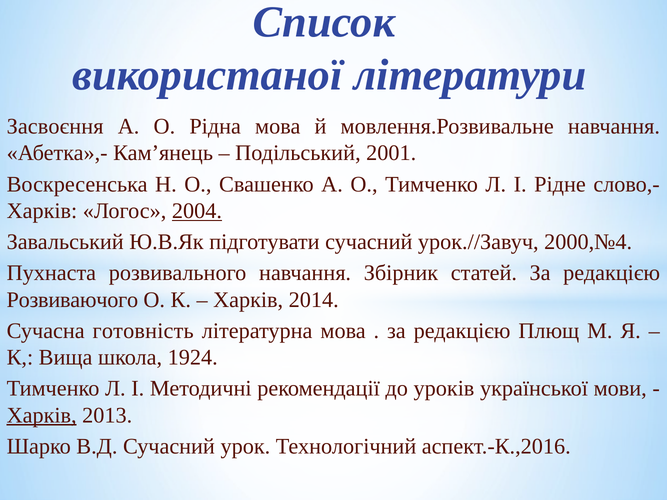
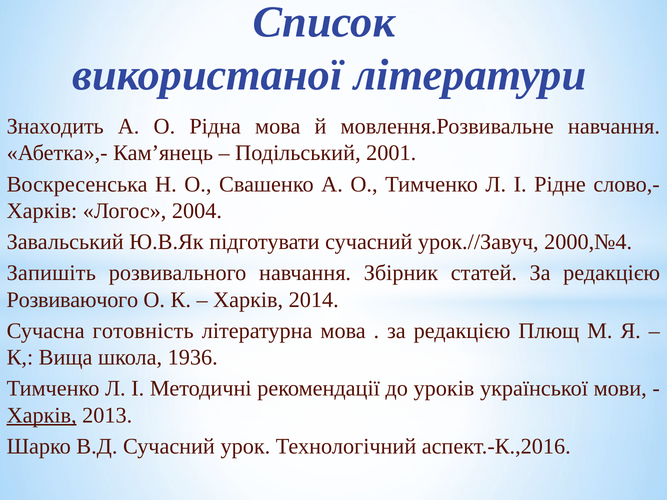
Засвоєння: Засвоєння -> Знаходить
2004 underline: present -> none
Пухнаста: Пухнаста -> Запишіть
1924: 1924 -> 1936
